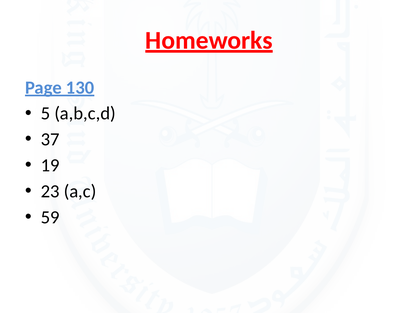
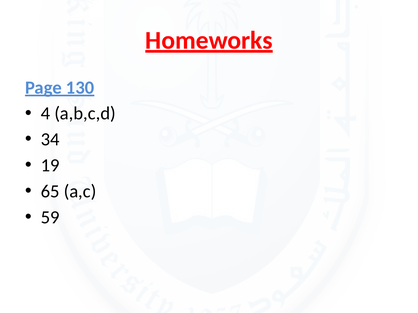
5: 5 -> 4
37: 37 -> 34
23: 23 -> 65
